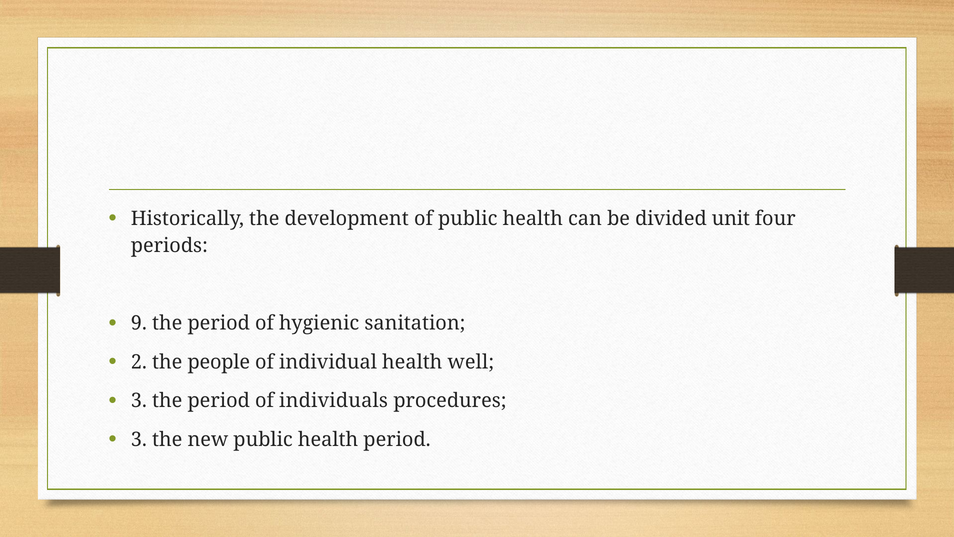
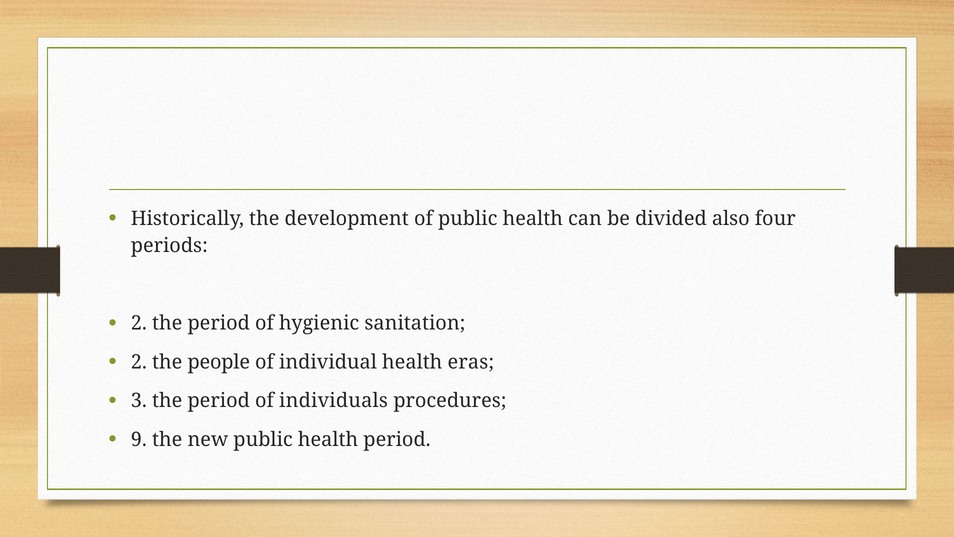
unit: unit -> also
9 at (139, 323): 9 -> 2
well: well -> eras
3 at (139, 439): 3 -> 9
